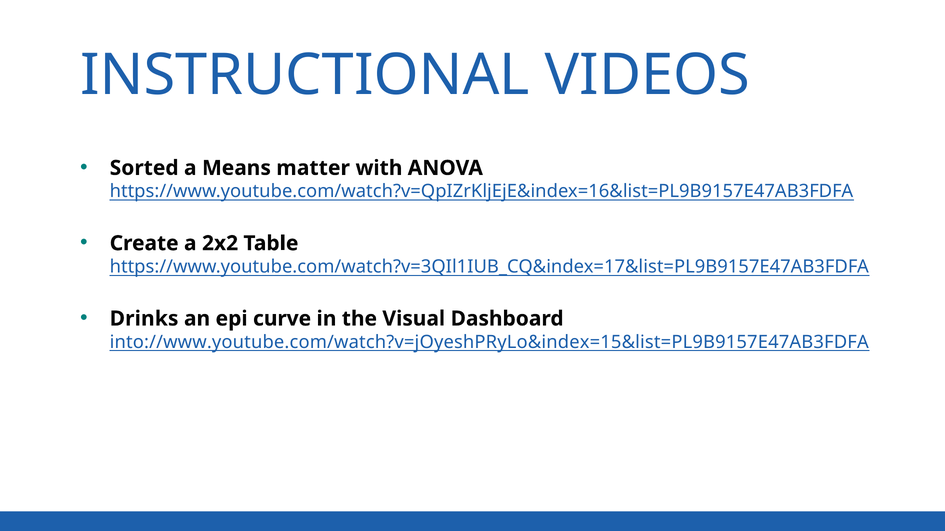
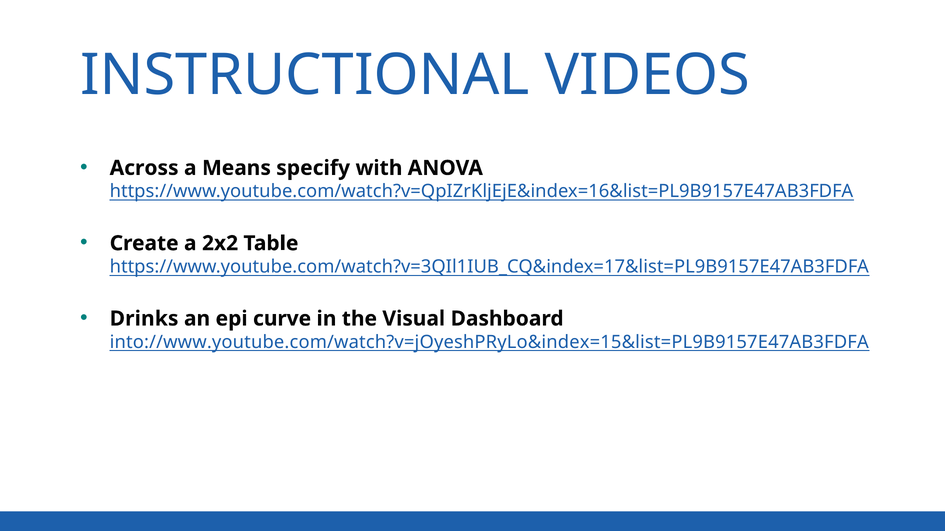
Sorted: Sorted -> Across
matter: matter -> specify
